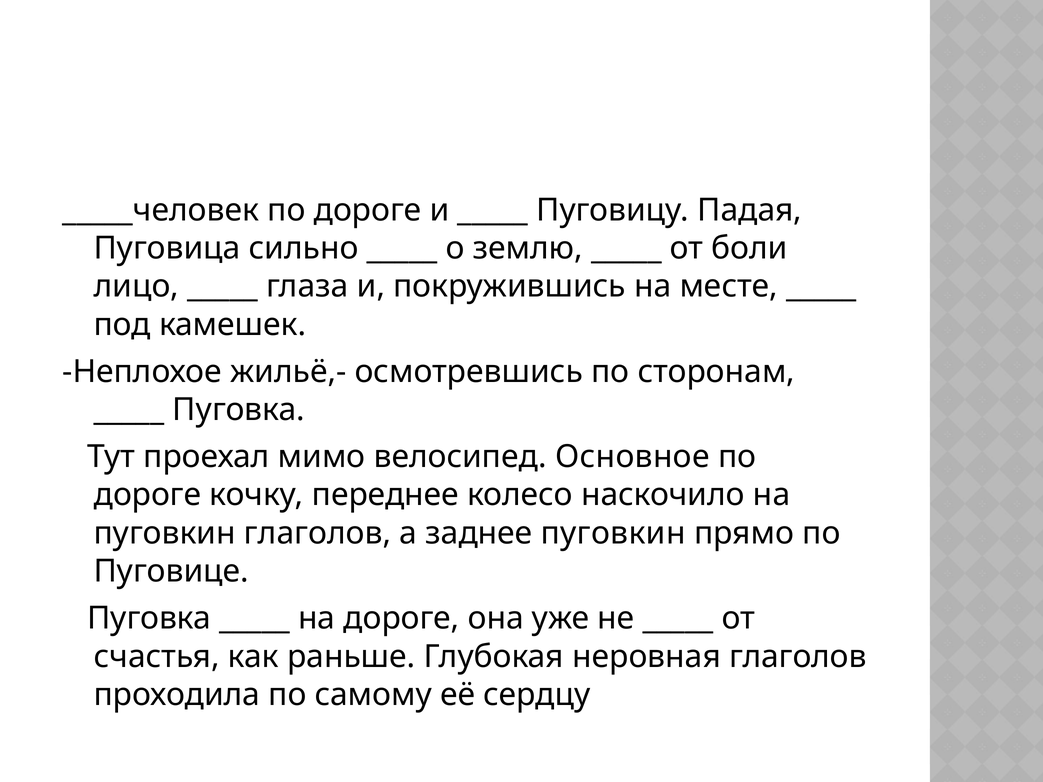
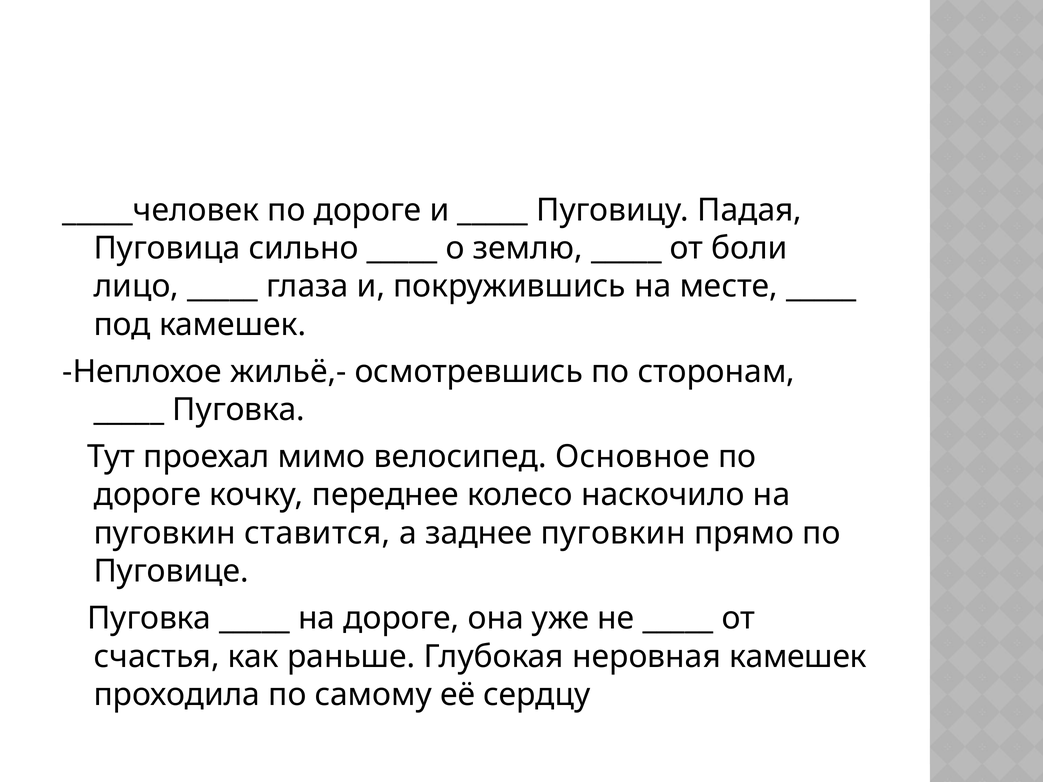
пуговкин глаголов: глаголов -> ставится
неровная глаголов: глаголов -> камешек
